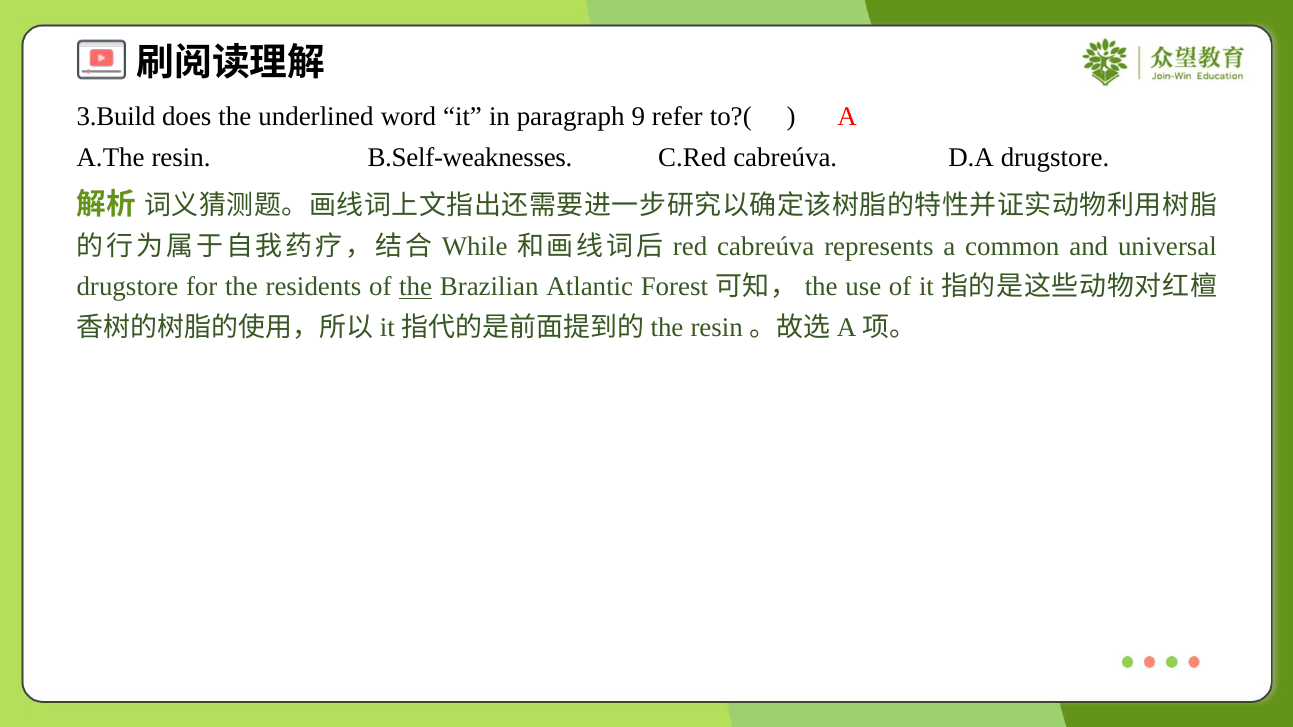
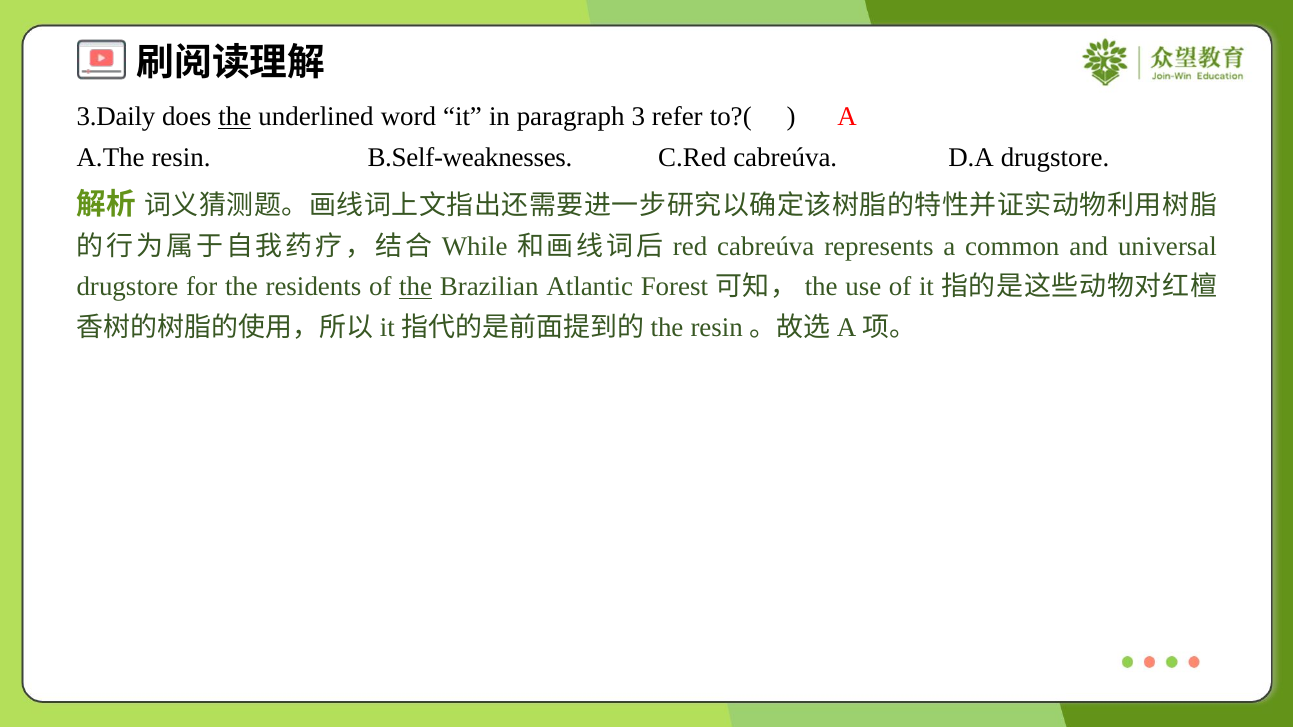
3.Build: 3.Build -> 3.Daily
the at (235, 117) underline: none -> present
9: 9 -> 3
